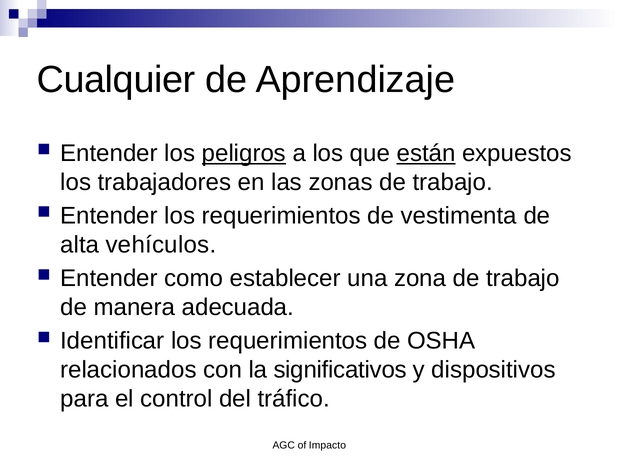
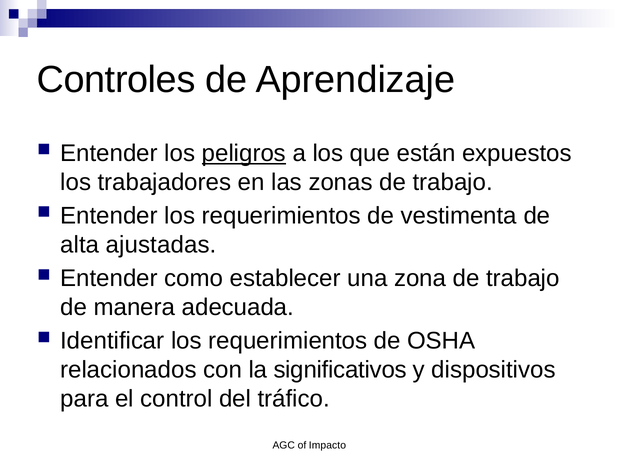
Cualquier: Cualquier -> Controles
están underline: present -> none
vehículos: vehículos -> ajustadas
